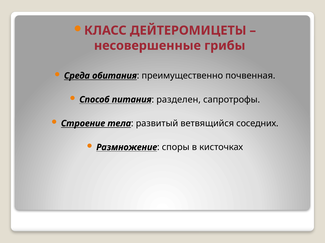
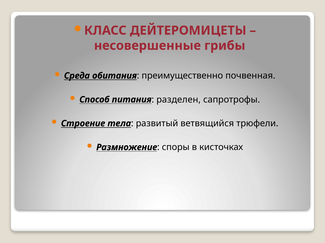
соседних: соседних -> трюфели
